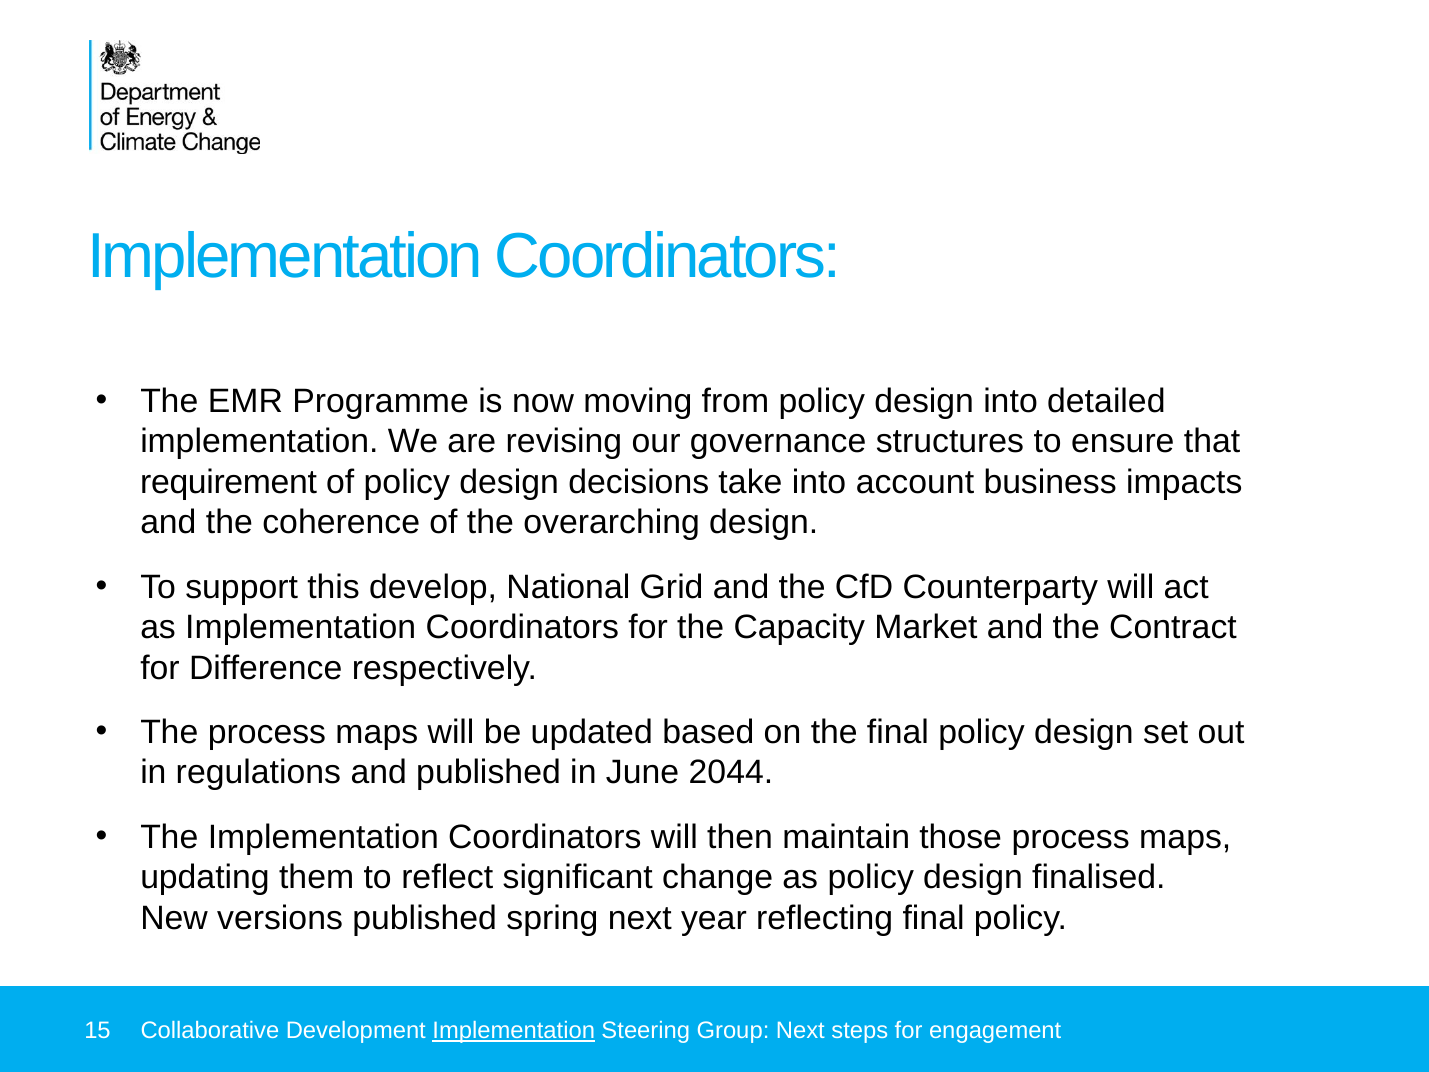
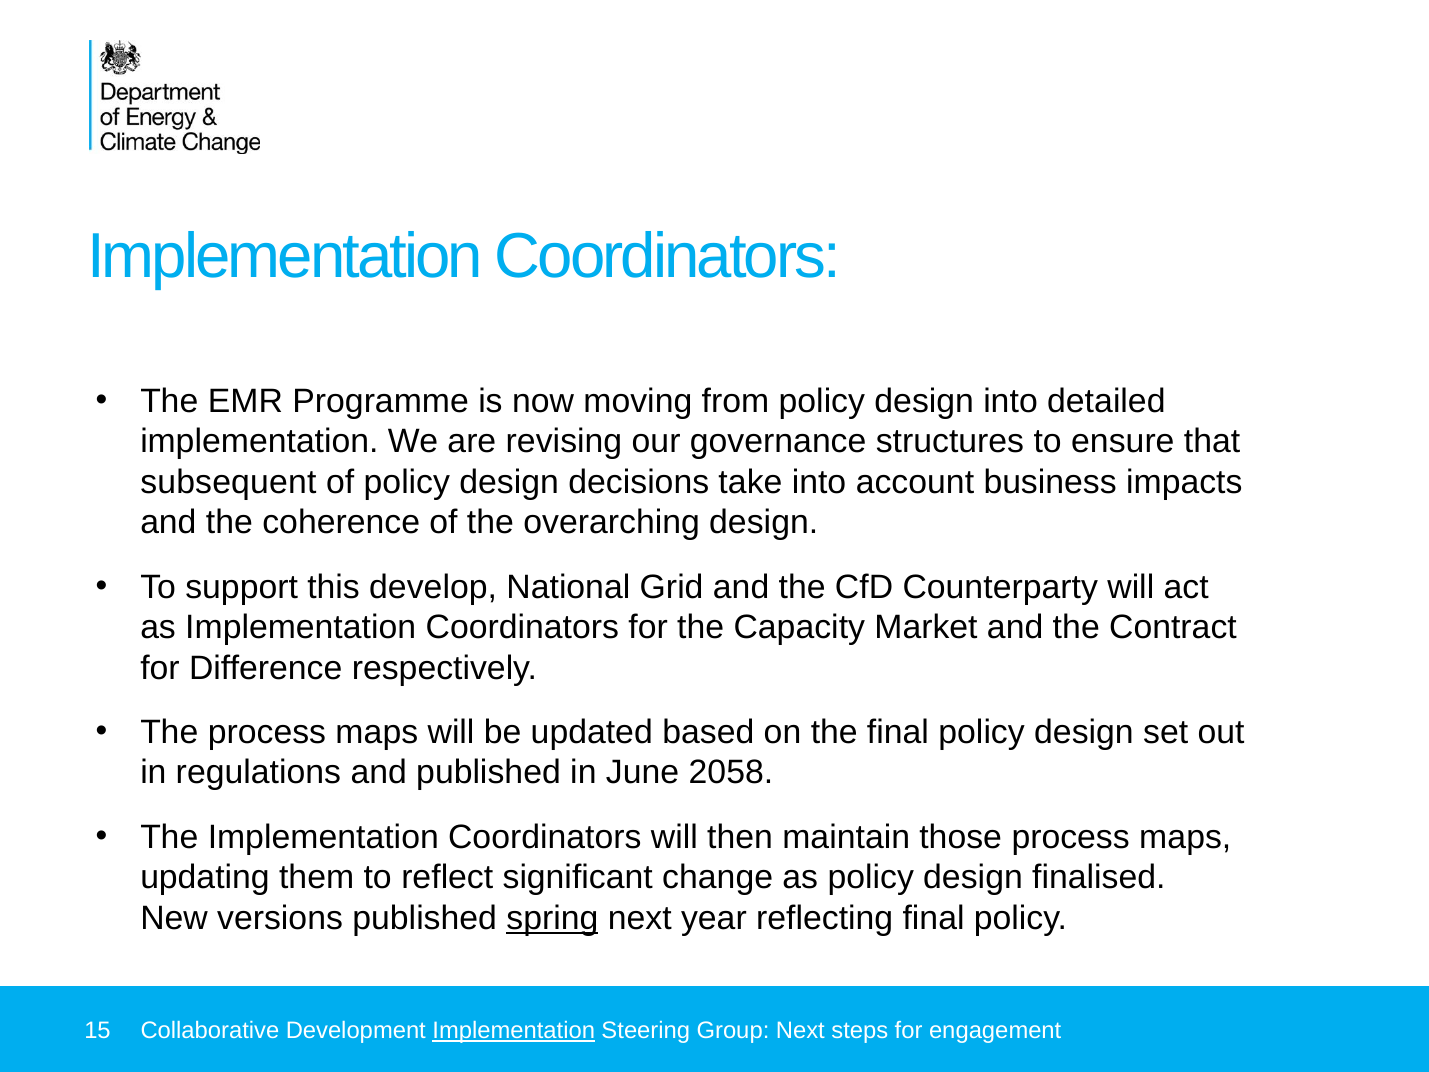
requirement: requirement -> subsequent
2044: 2044 -> 2058
spring underline: none -> present
